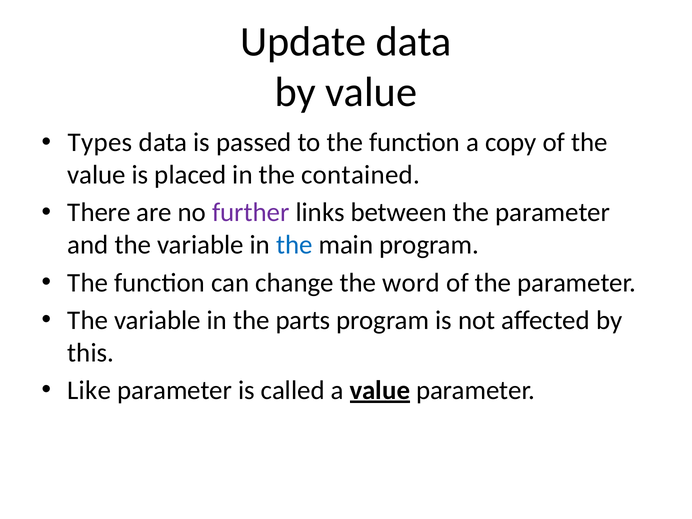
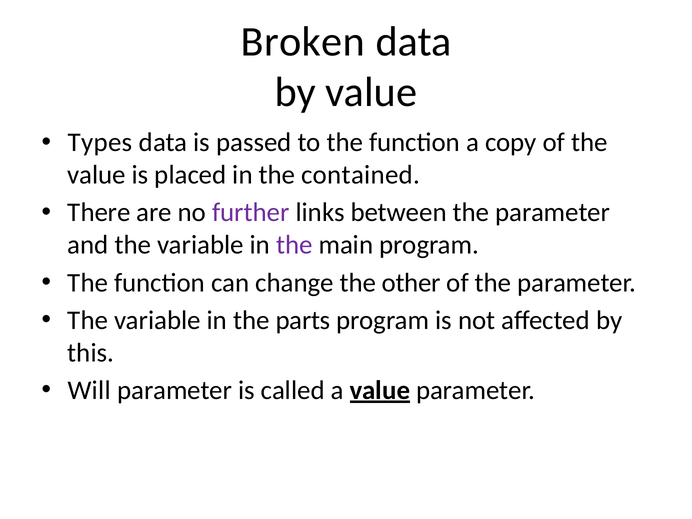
Update: Update -> Broken
the at (294, 245) colour: blue -> purple
word: word -> other
Like: Like -> Will
